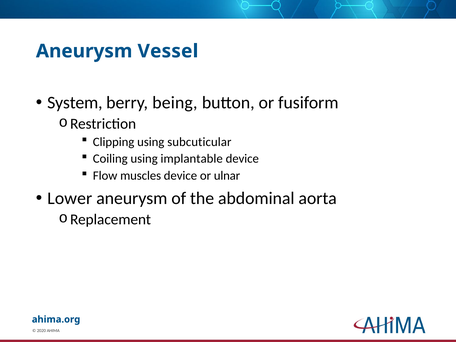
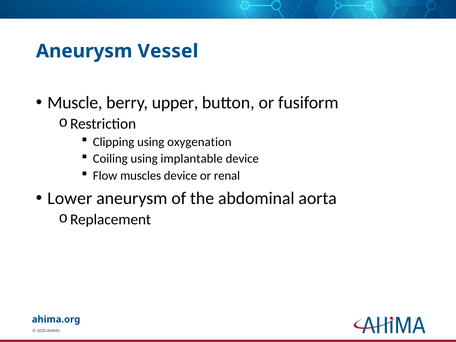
System: System -> Muscle
being: being -> upper
subcuticular: subcuticular -> oxygenation
ulnar: ulnar -> renal
